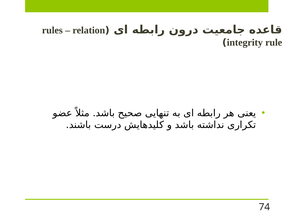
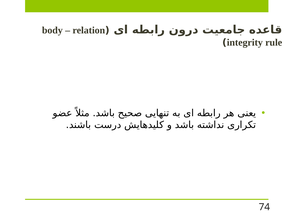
rules: rules -> body
